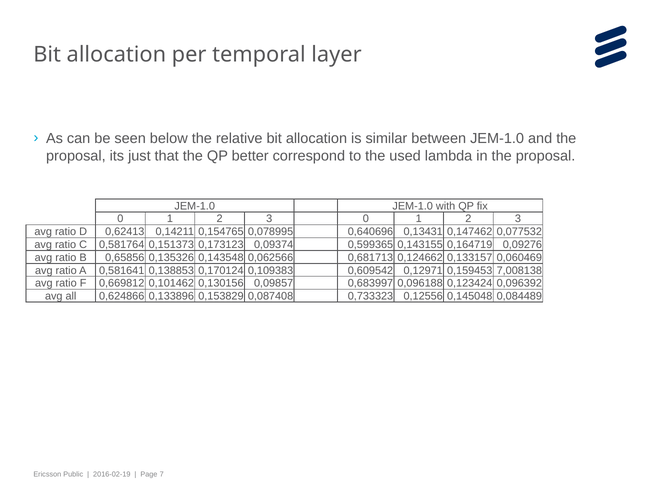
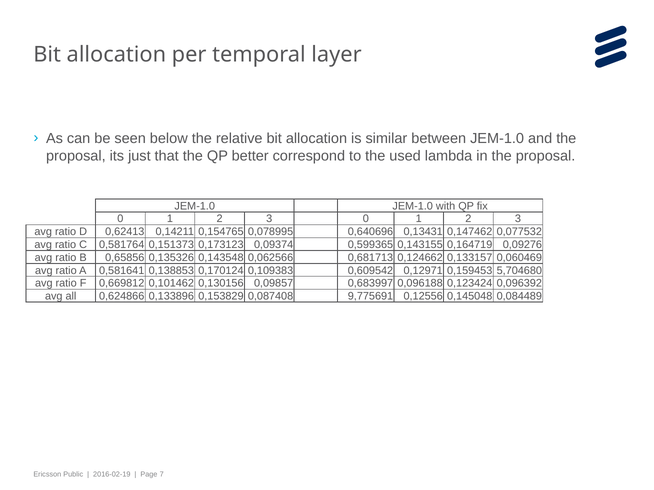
7,008138: 7,008138 -> 5,704680
0,733323: 0,733323 -> 9,775691
